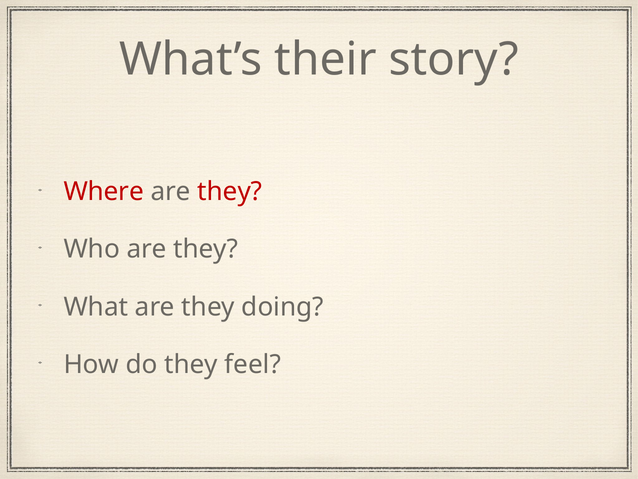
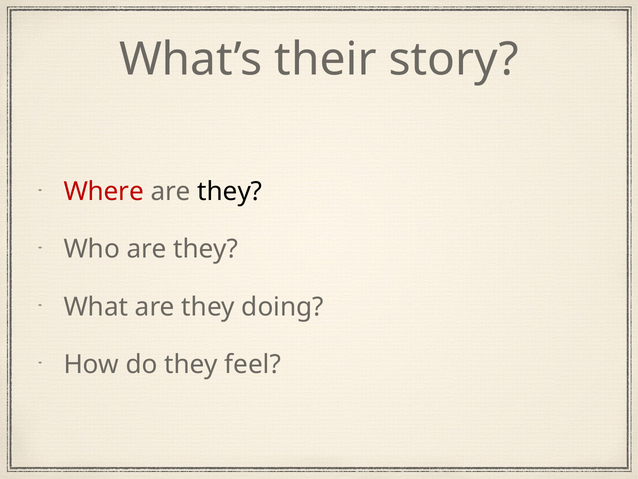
they at (230, 191) colour: red -> black
